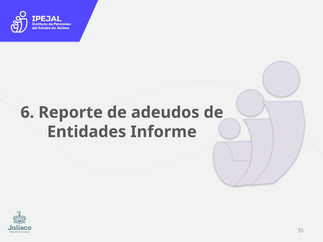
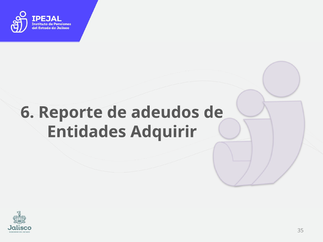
Informe: Informe -> Adquirir
